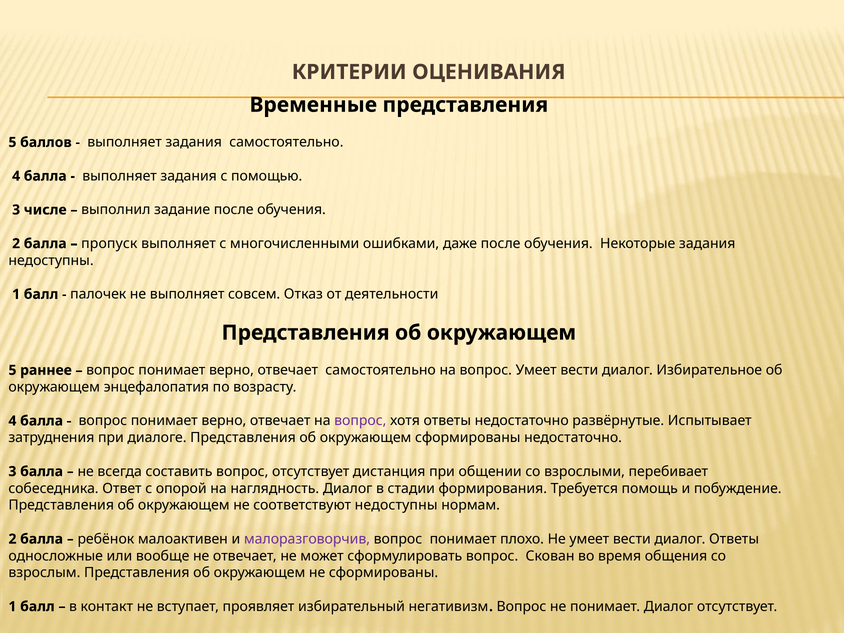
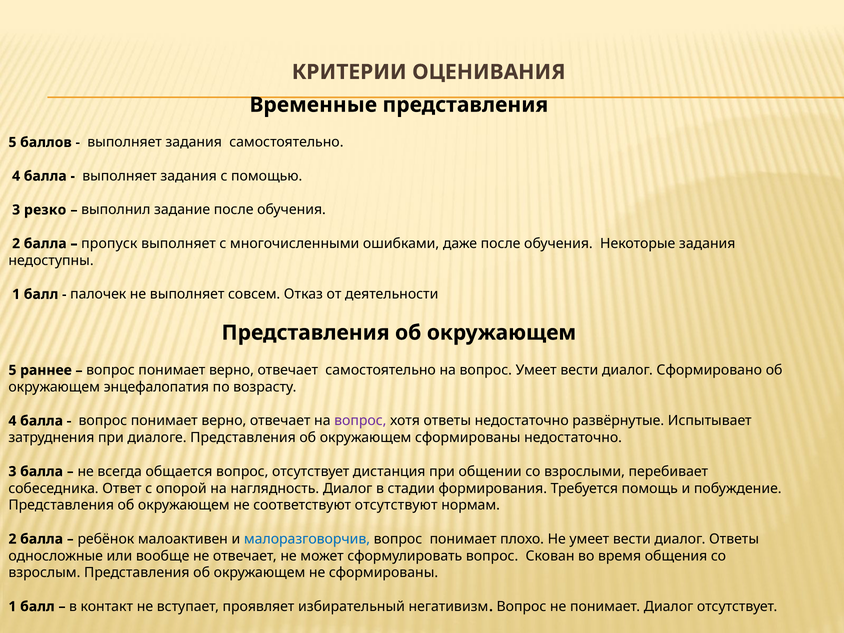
числе: числе -> резко
Избирательное: Избирательное -> Сформировано
составить: составить -> общается
соответствуют недоступны: недоступны -> отсутствуют
малоразговорчив colour: purple -> blue
